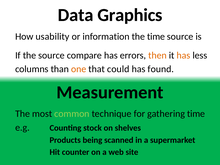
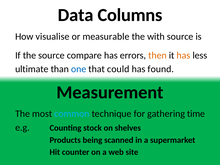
Graphics: Graphics -> Columns
usability: usability -> visualise
information: information -> measurable
the time: time -> with
columns: columns -> ultimate
one colour: orange -> blue
common colour: light green -> light blue
